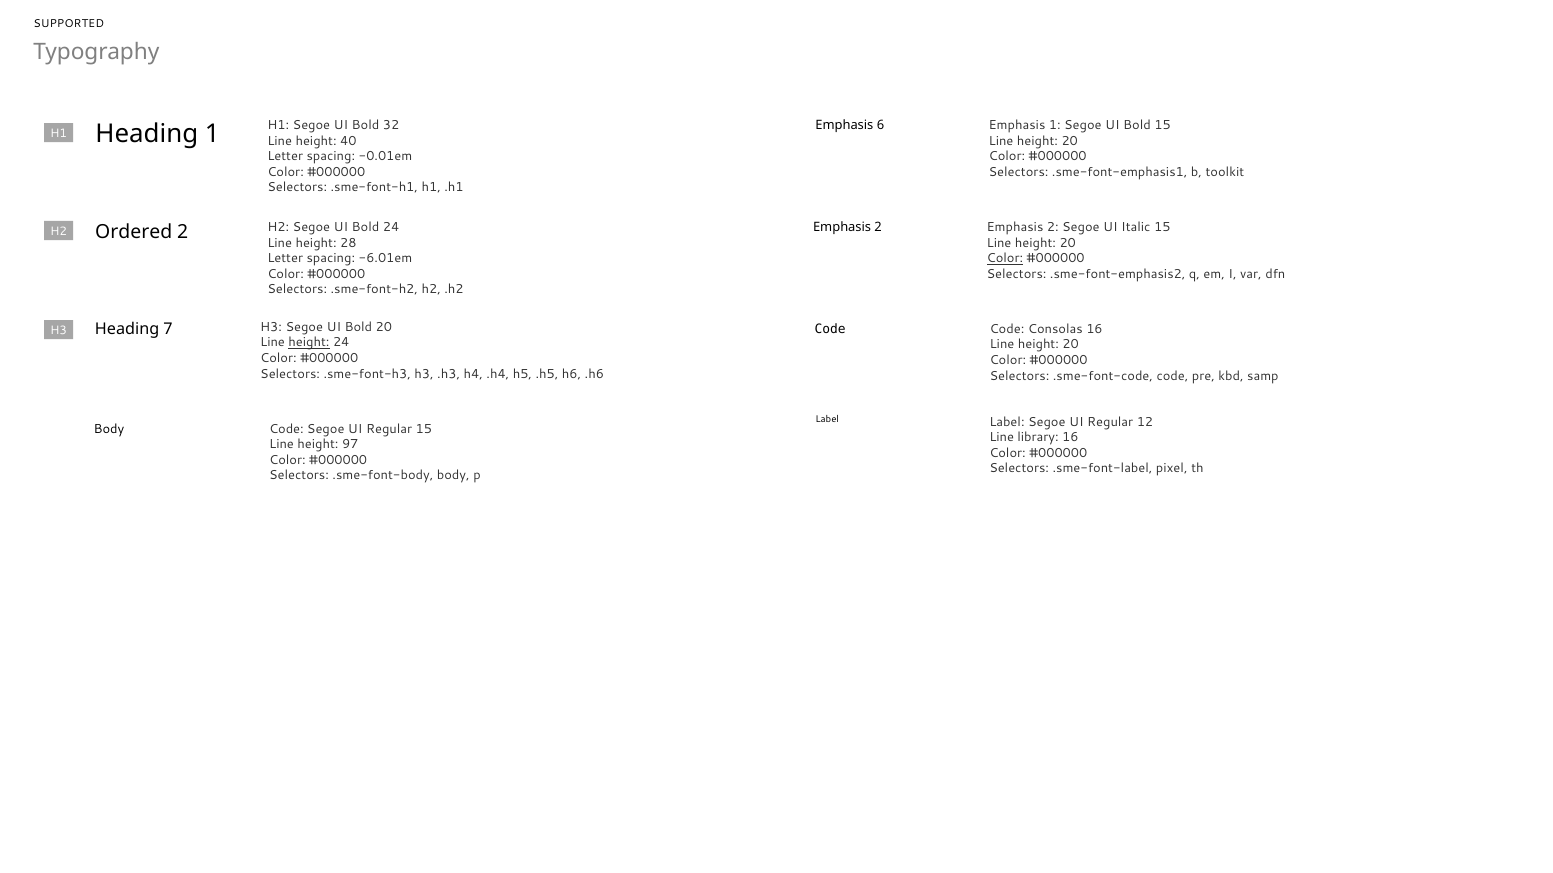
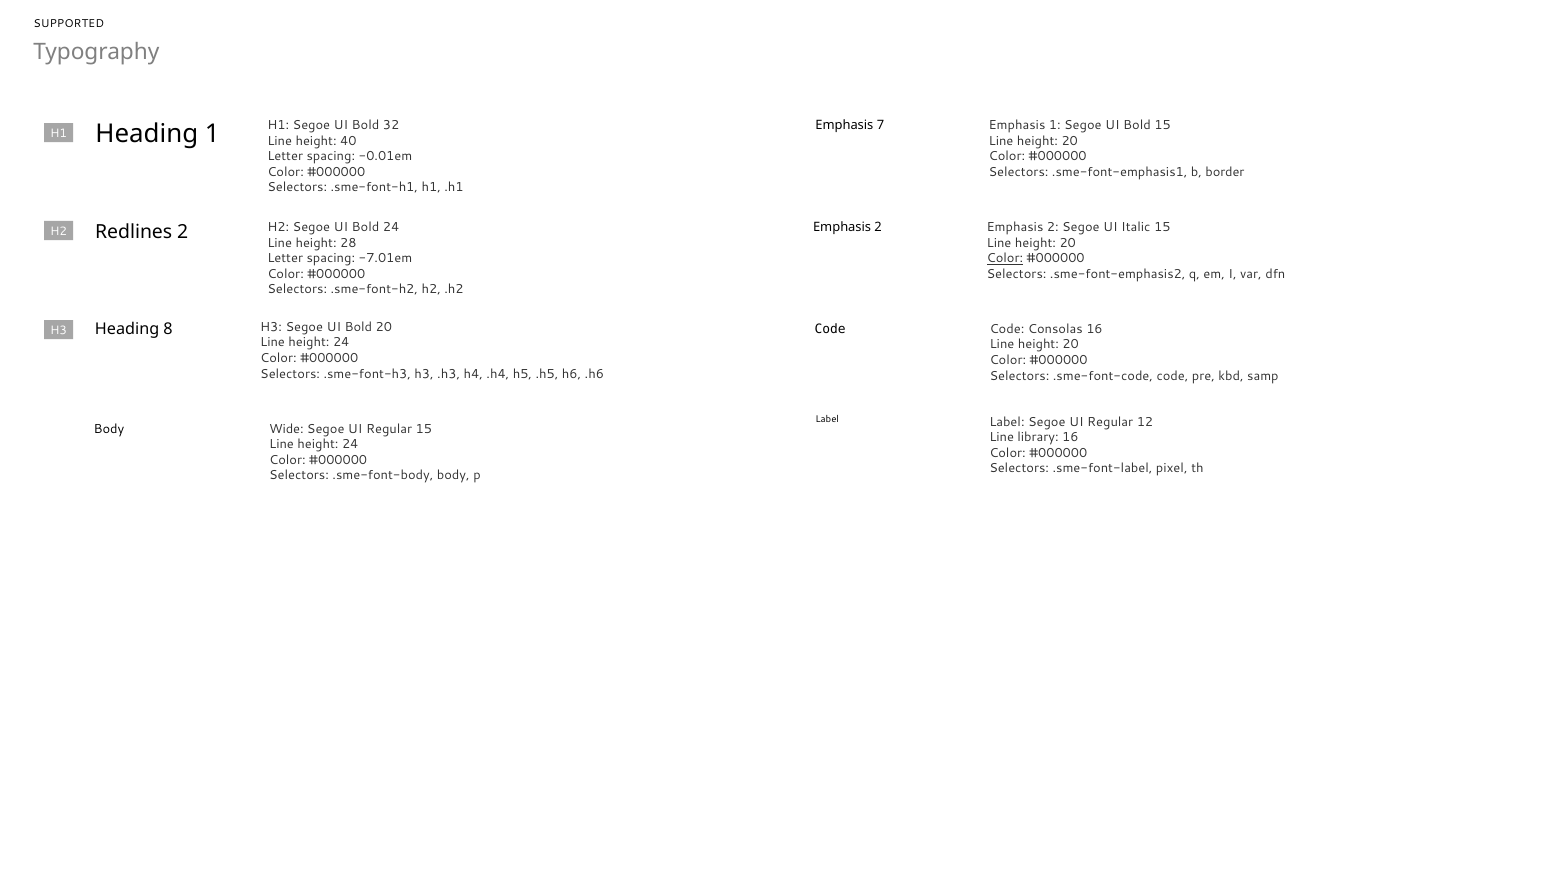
6: 6 -> 7
toolkit: toolkit -> border
Ordered: Ordered -> Redlines
-6.01em: -6.01em -> -7.01em
7: 7 -> 8
height at (309, 343) underline: present -> none
Body Code: Code -> Wide
97 at (350, 445): 97 -> 24
